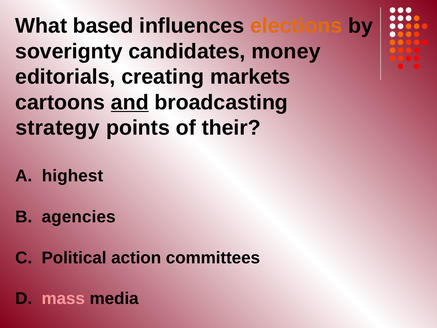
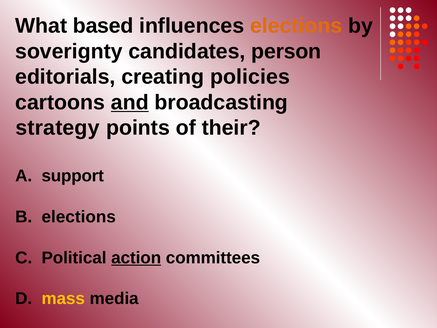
money: money -> person
markets: markets -> policies
highest: highest -> support
B agencies: agencies -> elections
action underline: none -> present
mass colour: pink -> yellow
